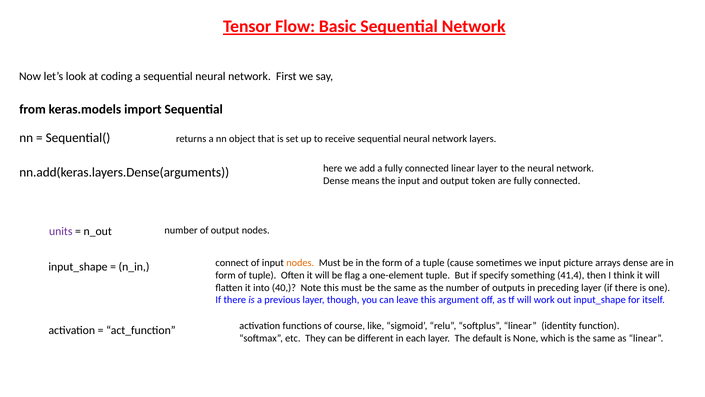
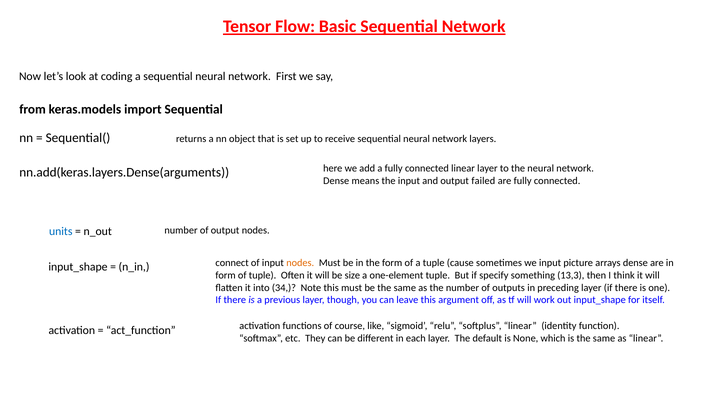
token: token -> failed
units colour: purple -> blue
flag: flag -> size
41,4: 41,4 -> 13,3
40: 40 -> 34
